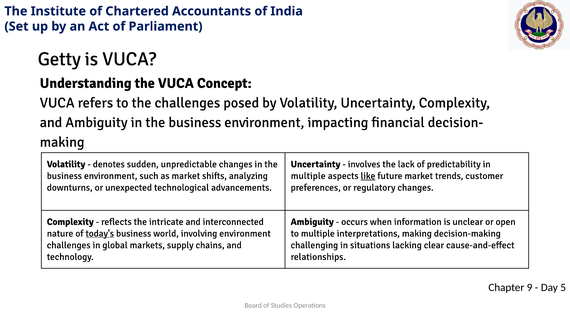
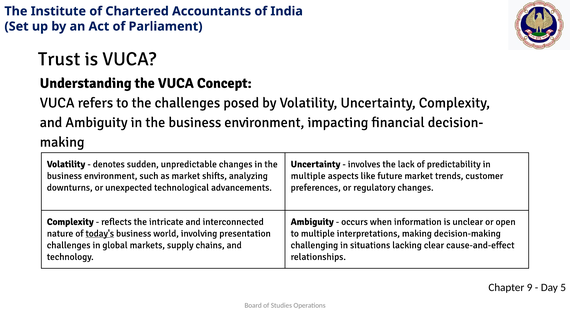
Getty: Getty -> Trust
like underline: present -> none
involving environment: environment -> presentation
